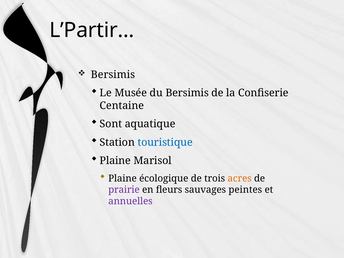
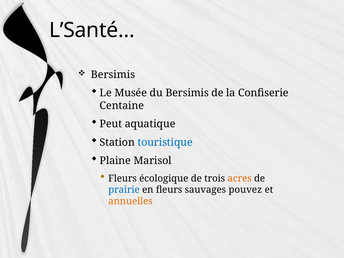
L’Partir…: L’Partir… -> L’Santé…
Sont: Sont -> Peut
Plaine at (123, 178): Plaine -> Fleurs
prairie colour: purple -> blue
peintes: peintes -> pouvez
annuelles colour: purple -> orange
